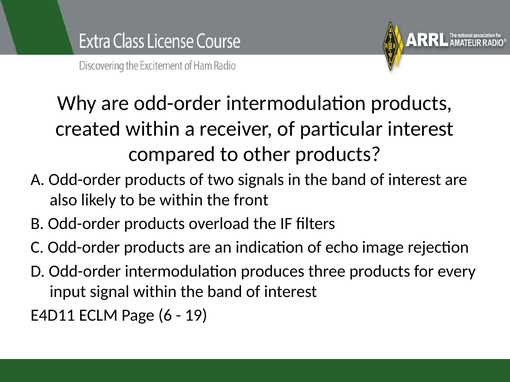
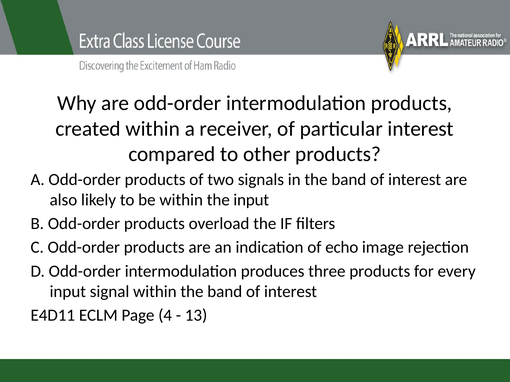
the front: front -> input
6: 6 -> 4
19: 19 -> 13
